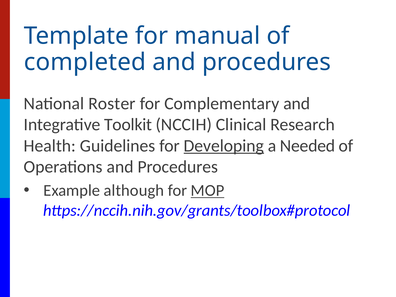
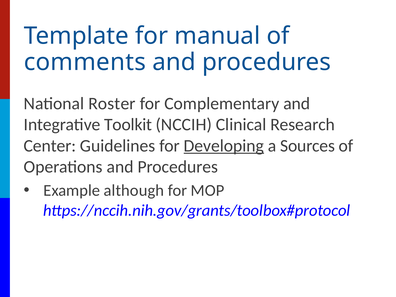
completed: completed -> comments
Health: Health -> Center
Needed: Needed -> Sources
MOP underline: present -> none
